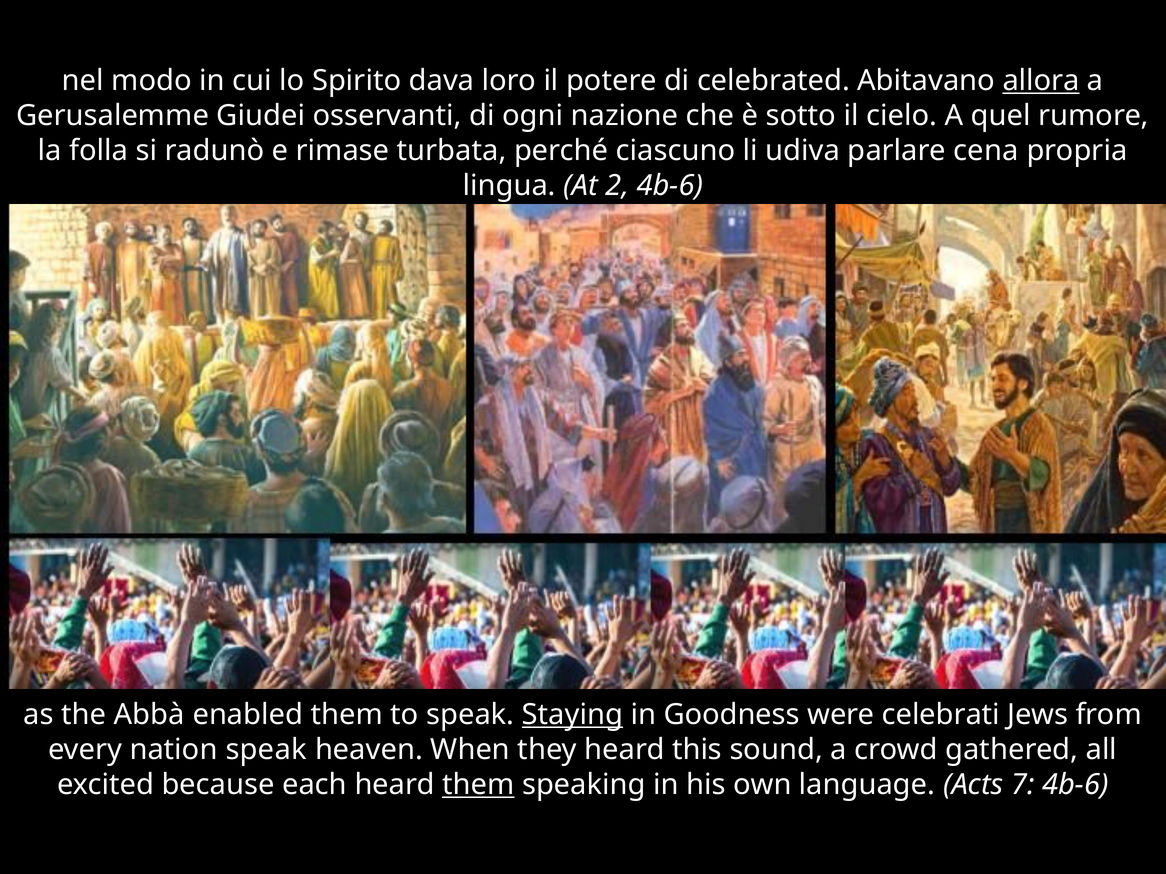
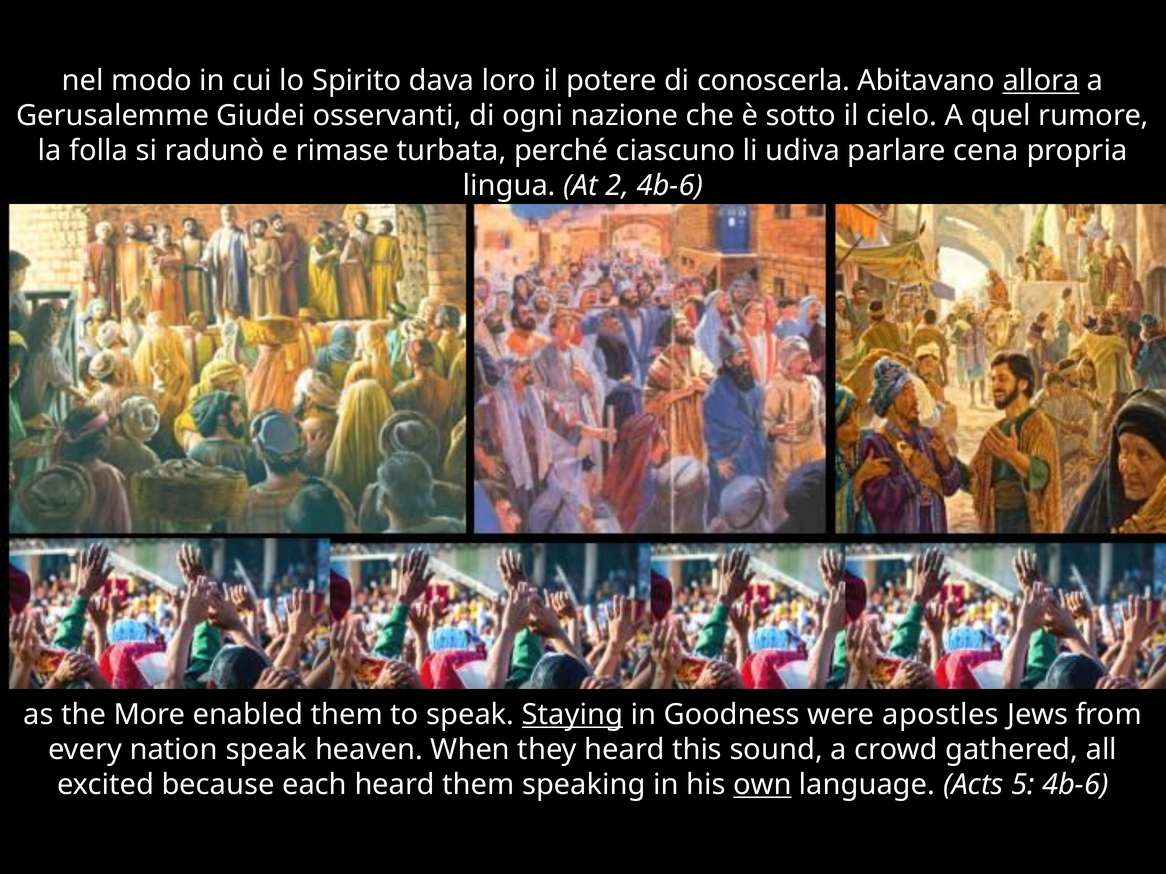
celebrated: celebrated -> conoscerla
Abbà: Abbà -> More
celebrati: celebrati -> apostles
them at (478, 785) underline: present -> none
own underline: none -> present
7: 7 -> 5
